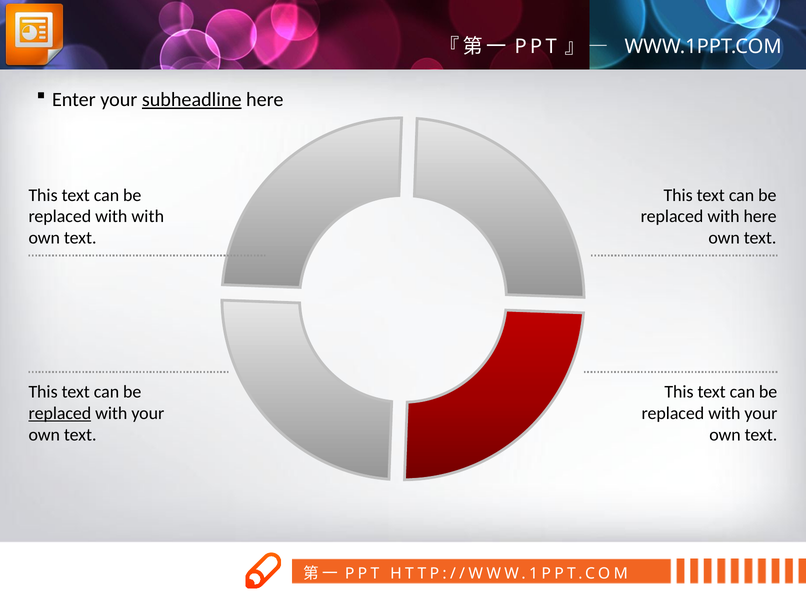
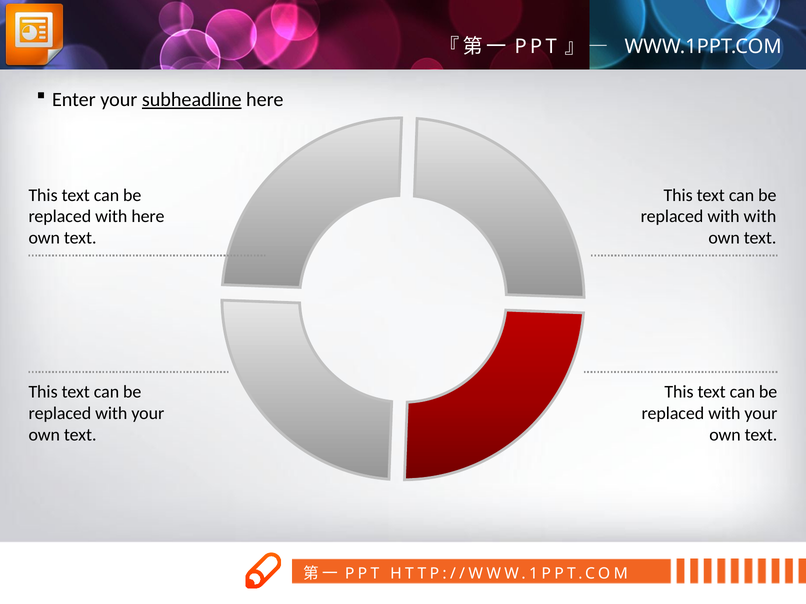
with with: with -> here
with here: here -> with
replaced at (60, 414) underline: present -> none
